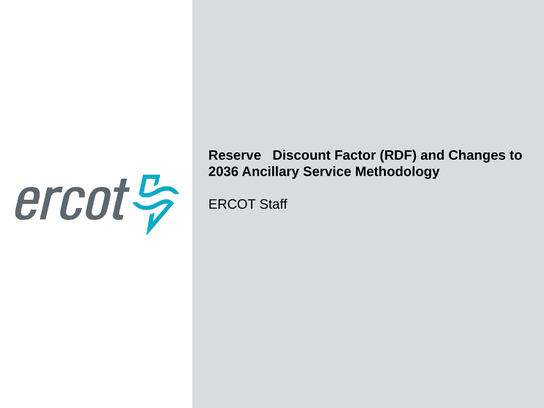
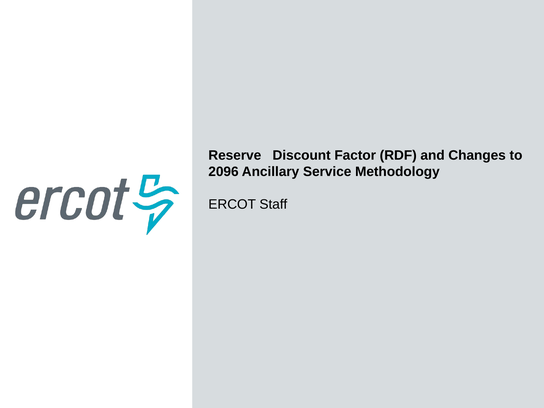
2036: 2036 -> 2096
